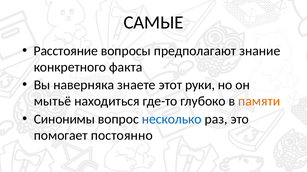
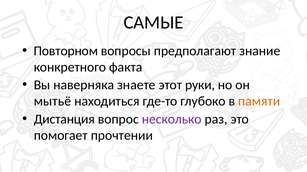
Расстояние: Расстояние -> Повторном
Синонимы: Синонимы -> Дистанция
несколько colour: blue -> purple
постоянно: постоянно -> прочтении
